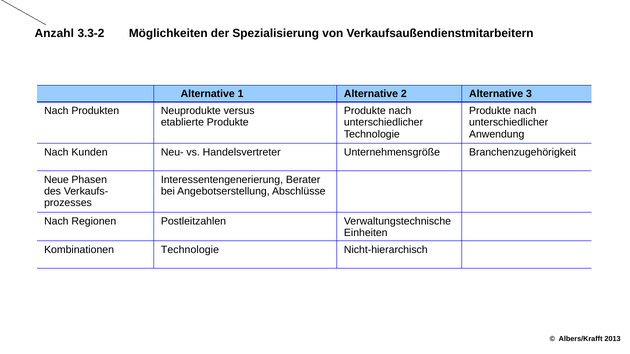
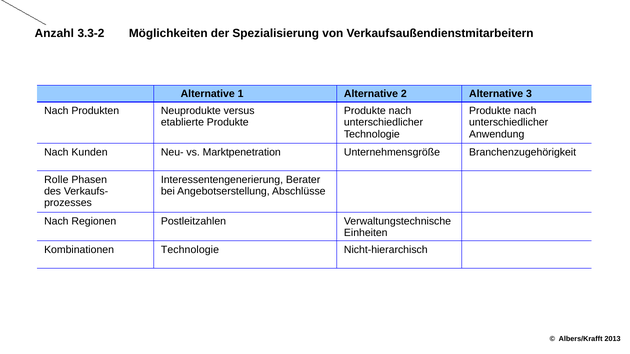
Handelsvertreter: Handelsvertreter -> Marktpenetration
Neue: Neue -> Rolle
